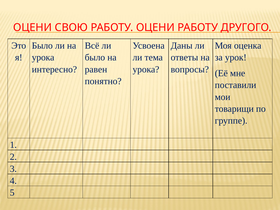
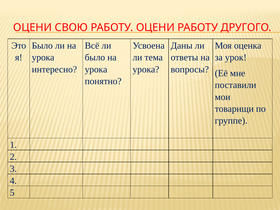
равен at (96, 69): равен -> урока
